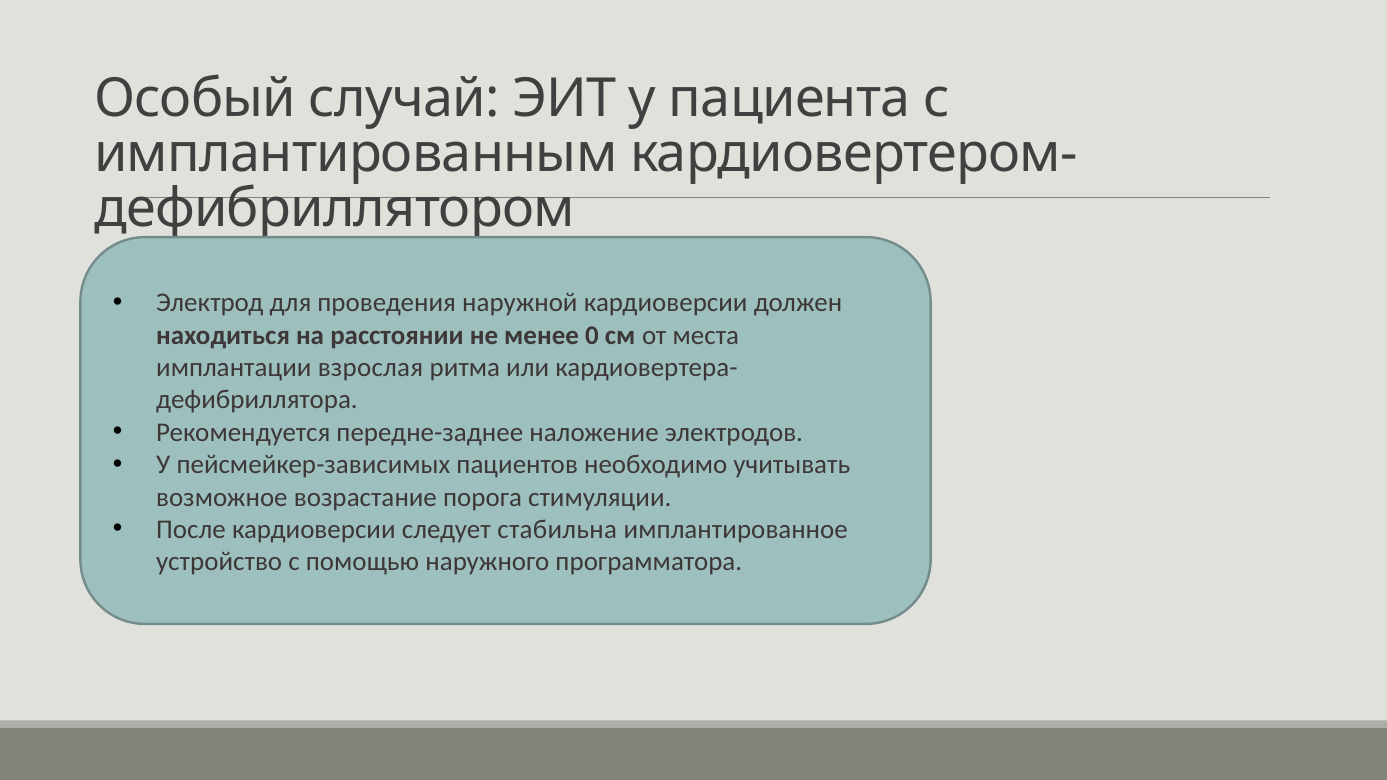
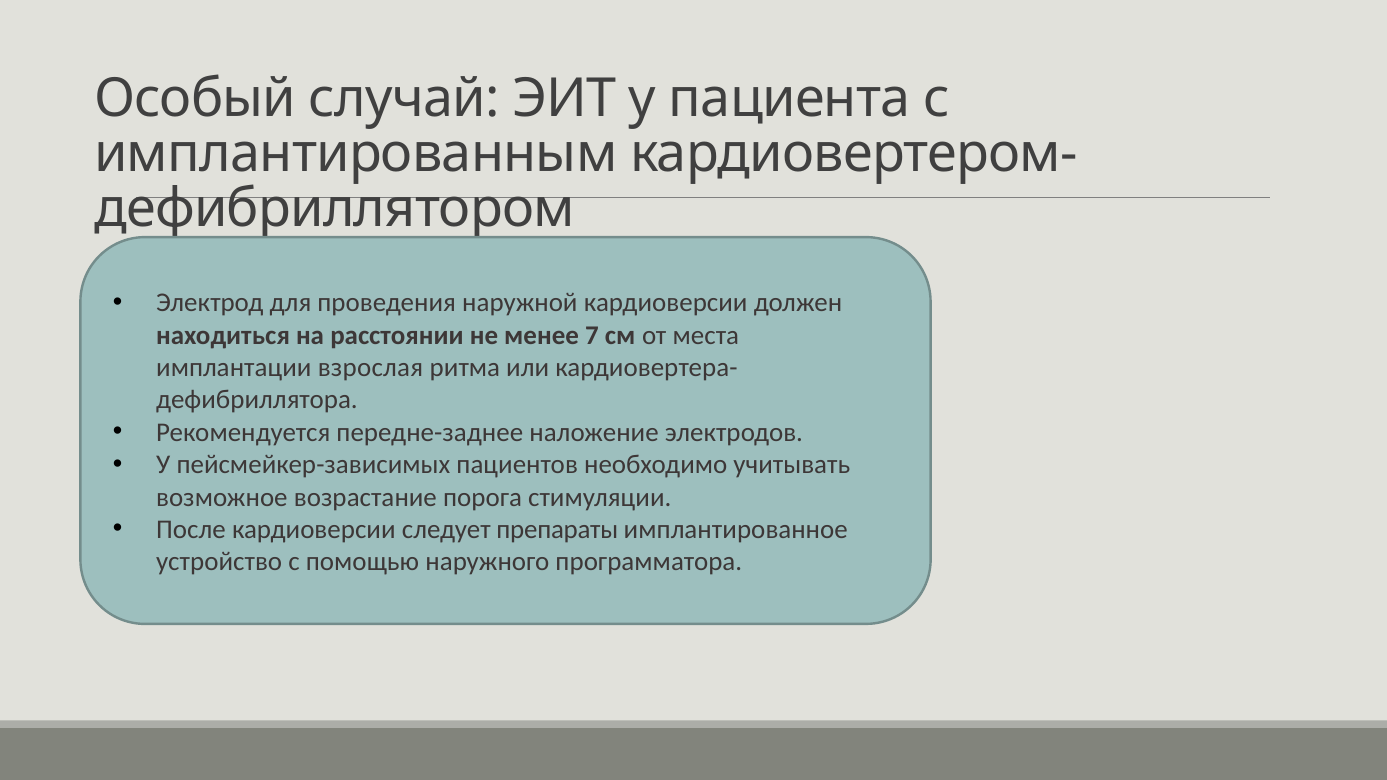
0: 0 -> 7
стабильна: стабильна -> препараты
